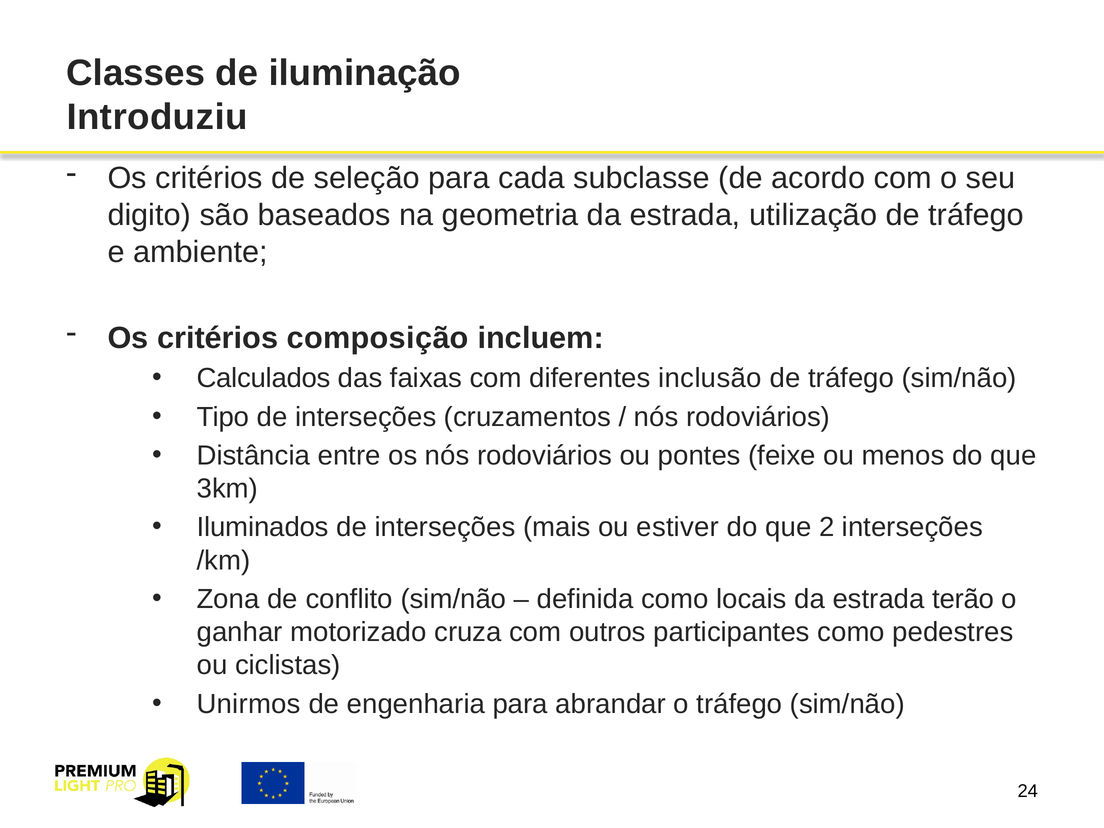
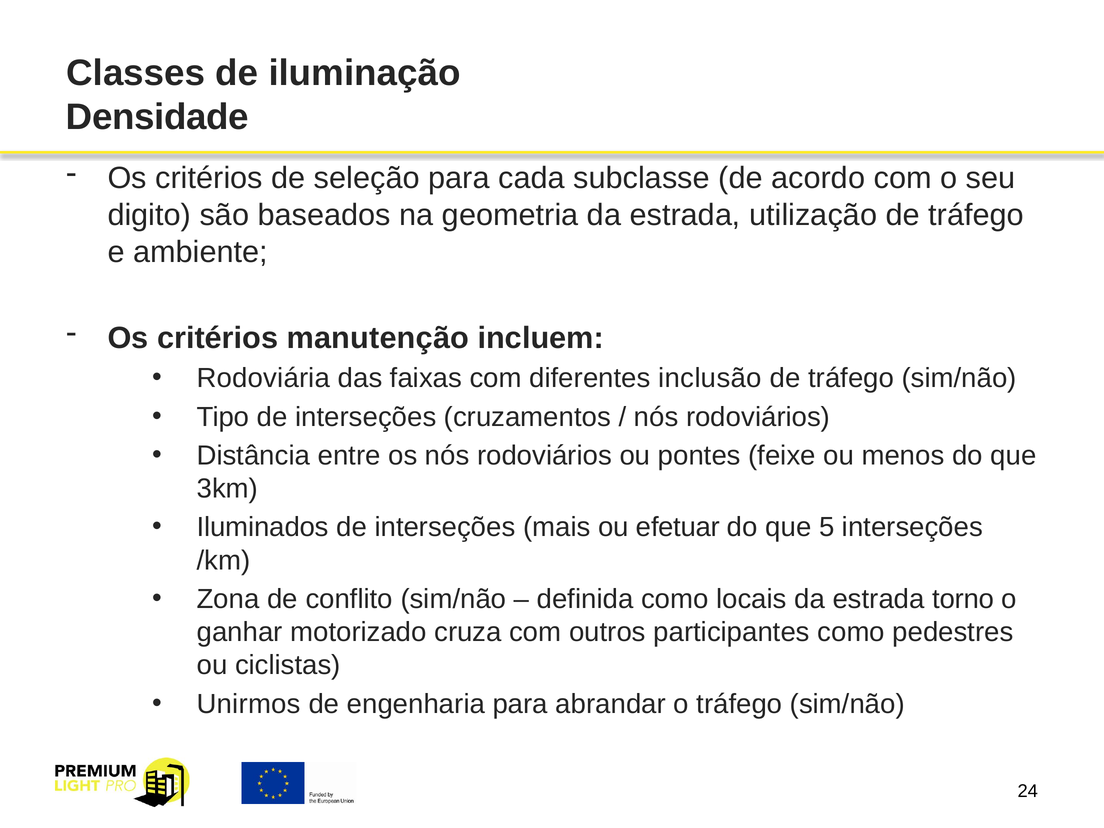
Introduziu: Introduziu -> Densidade
composição: composição -> manutenção
Calculados: Calculados -> Rodoviária
estiver: estiver -> efetuar
2: 2 -> 5
terão: terão -> torno
